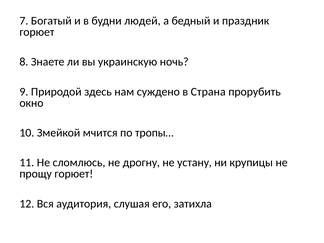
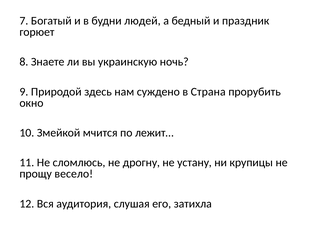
тропы…: тропы… -> лежит…
прощу горюет: горюет -> весело
